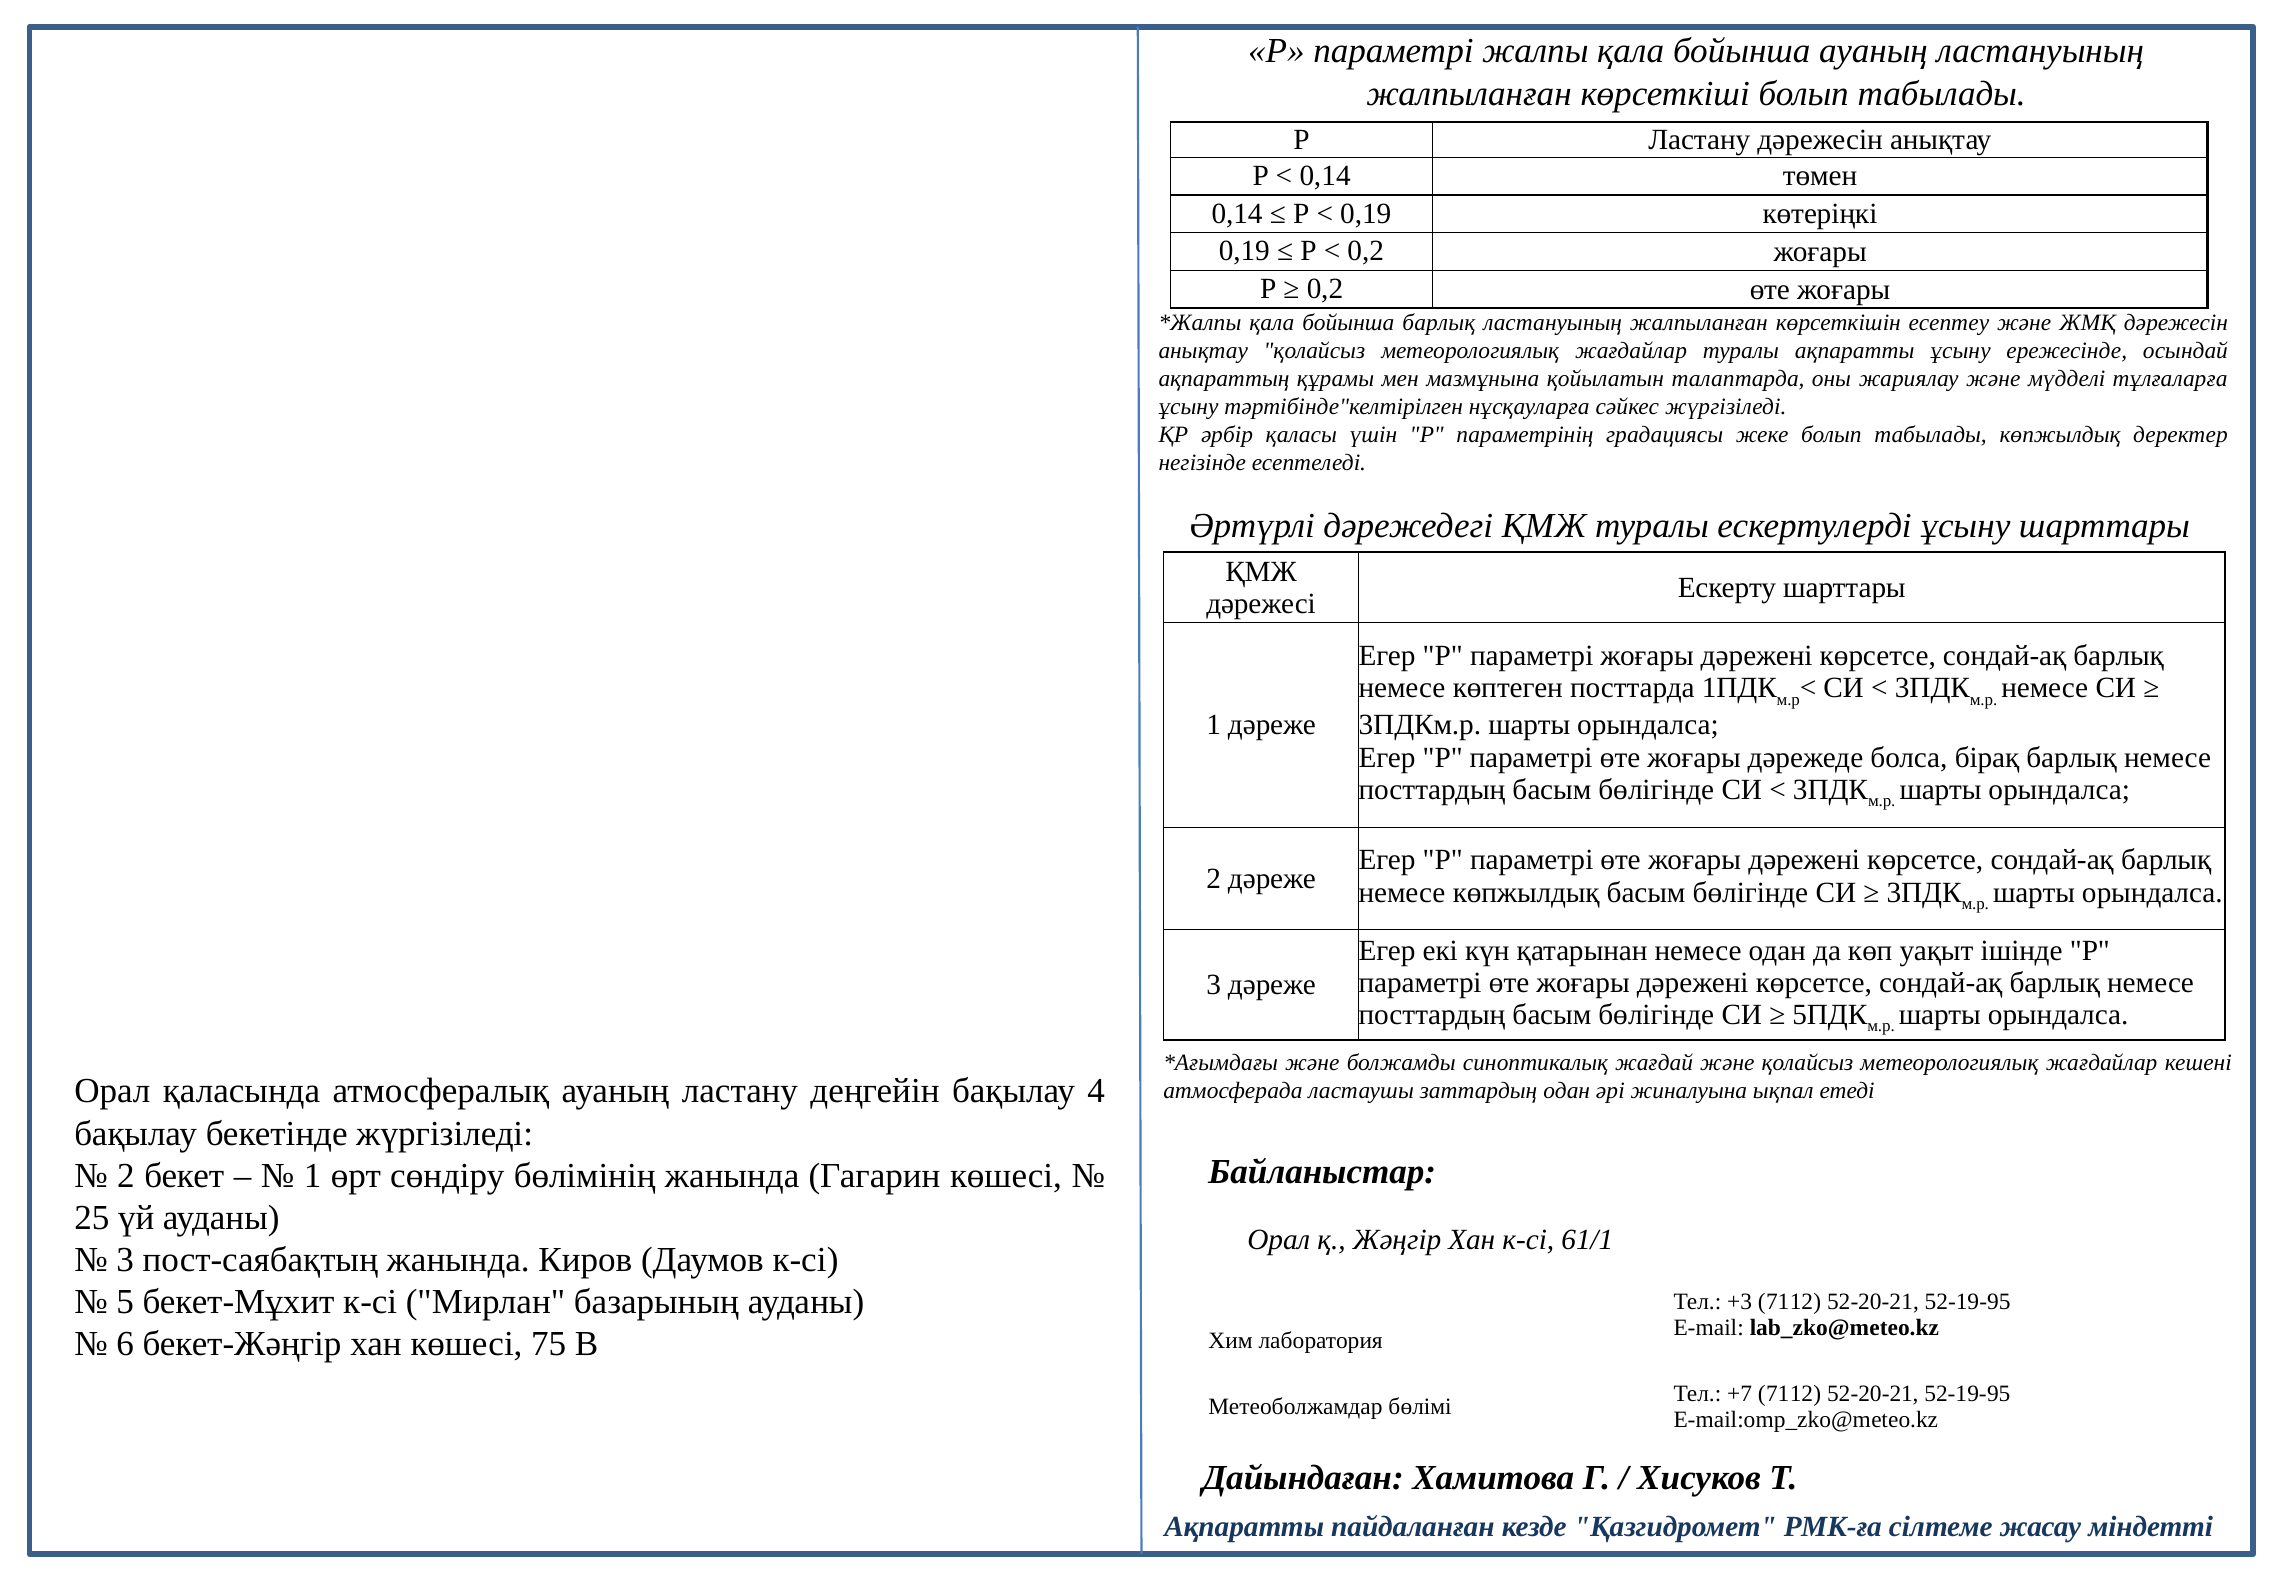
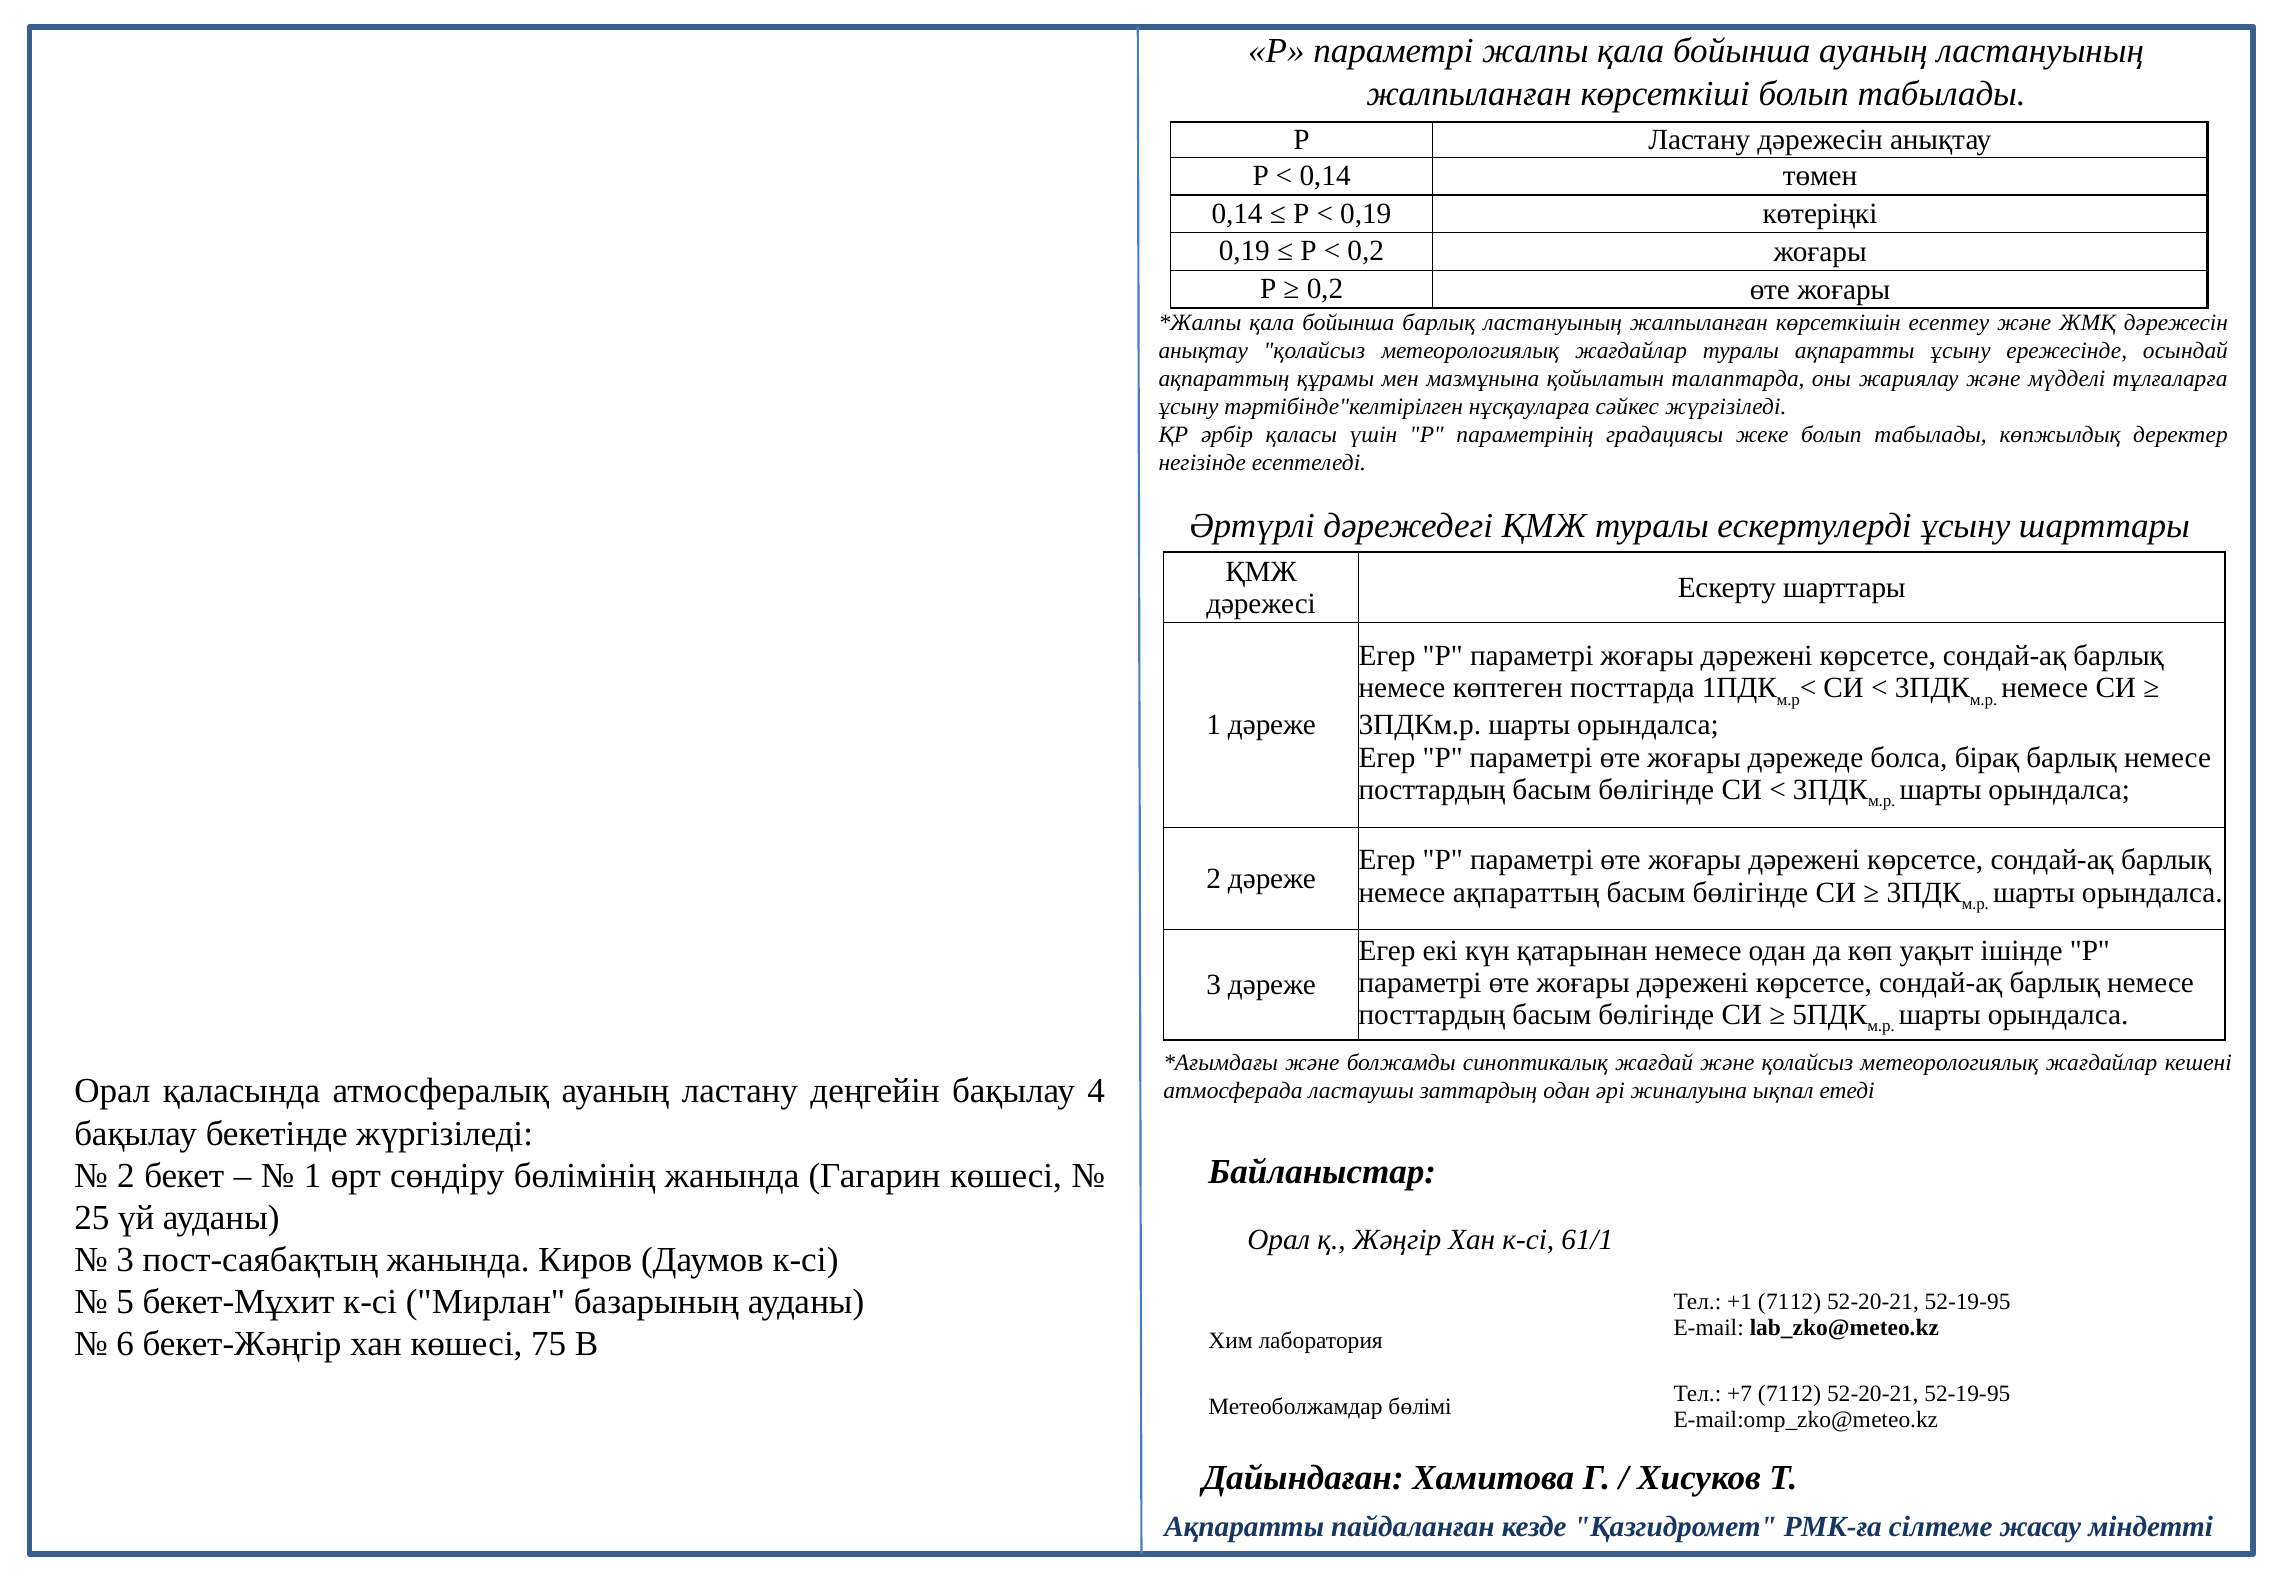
немесе көпжылдық: көпжылдық -> ақпараттың
+3: +3 -> +1
